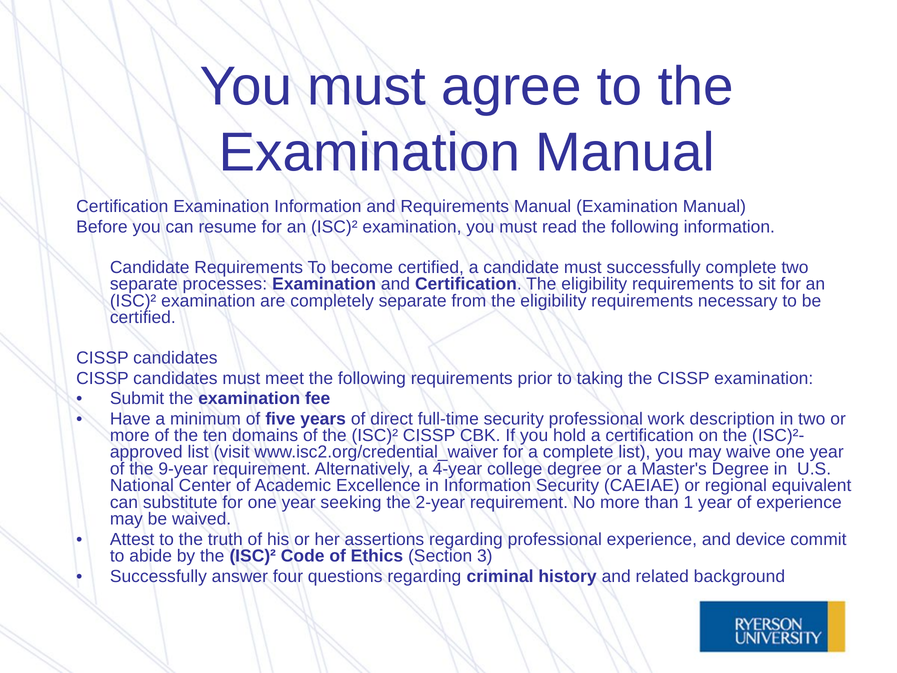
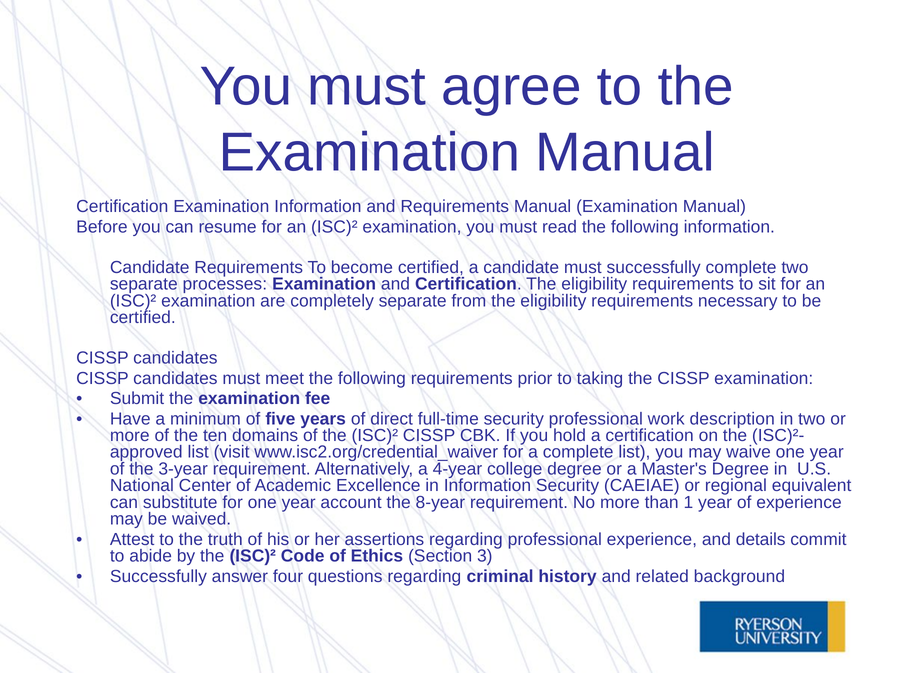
9-year: 9-year -> 3-year
seeking: seeking -> account
2-year: 2-year -> 8-year
device: device -> details
